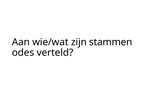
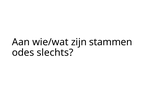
verteld: verteld -> slechts
